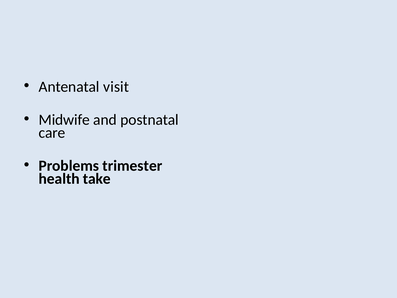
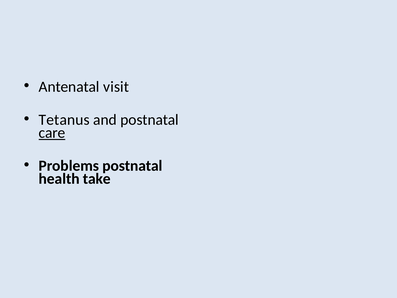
Midwife: Midwife -> Tetanus
care underline: none -> present
Problems trimester: trimester -> postnatal
